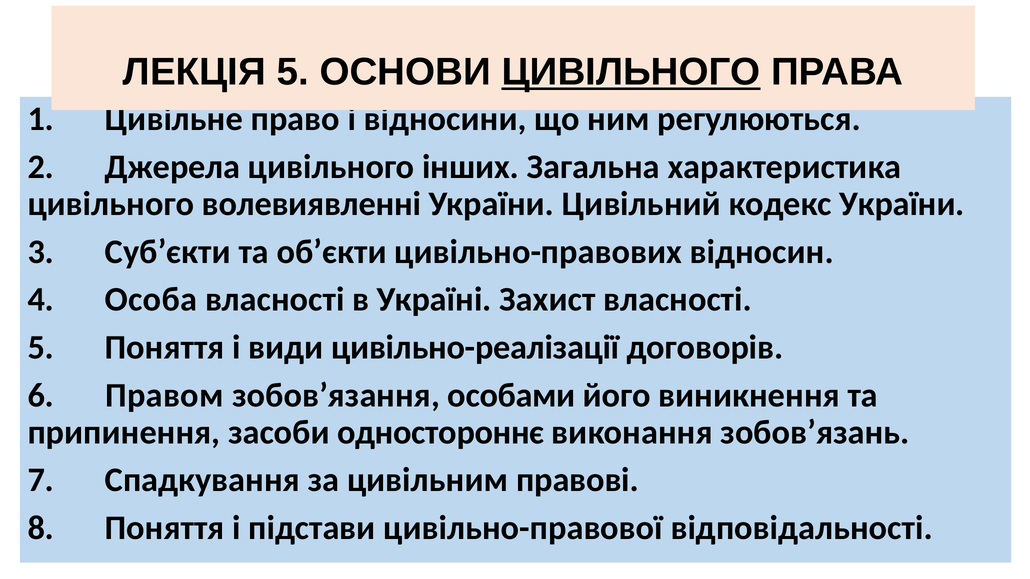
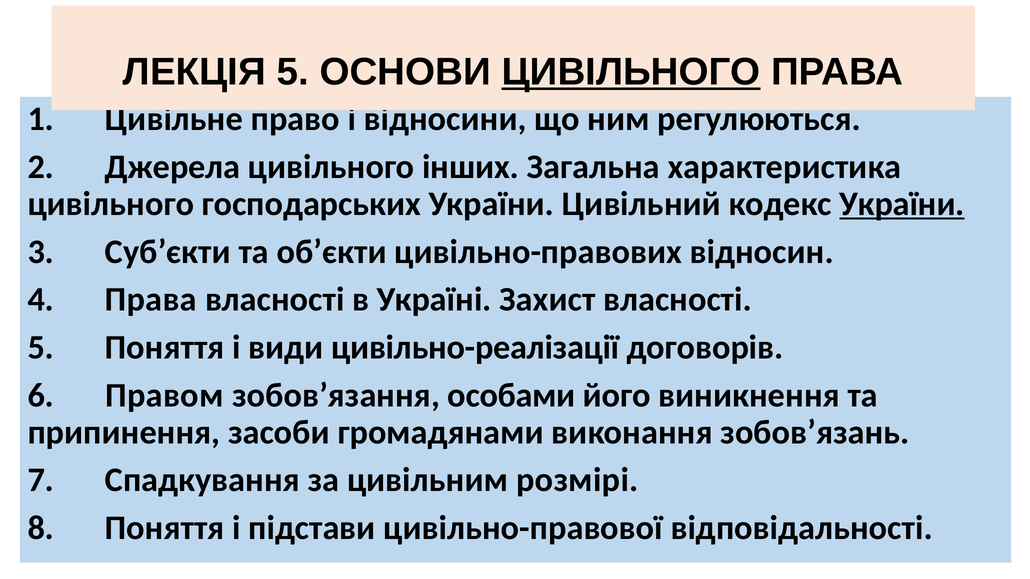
волевиявленні: волевиявленні -> господарських
України at (902, 204) underline: none -> present
4 Особа: Особа -> Права
одностороннє: одностороннє -> громадянами
правові: правові -> розмірі
